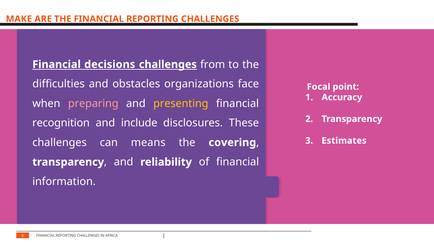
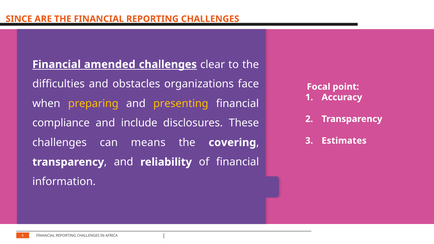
MAKE: MAKE -> SINCE
decisions: decisions -> amended
from: from -> clear
preparing colour: pink -> yellow
recognition: recognition -> compliance
